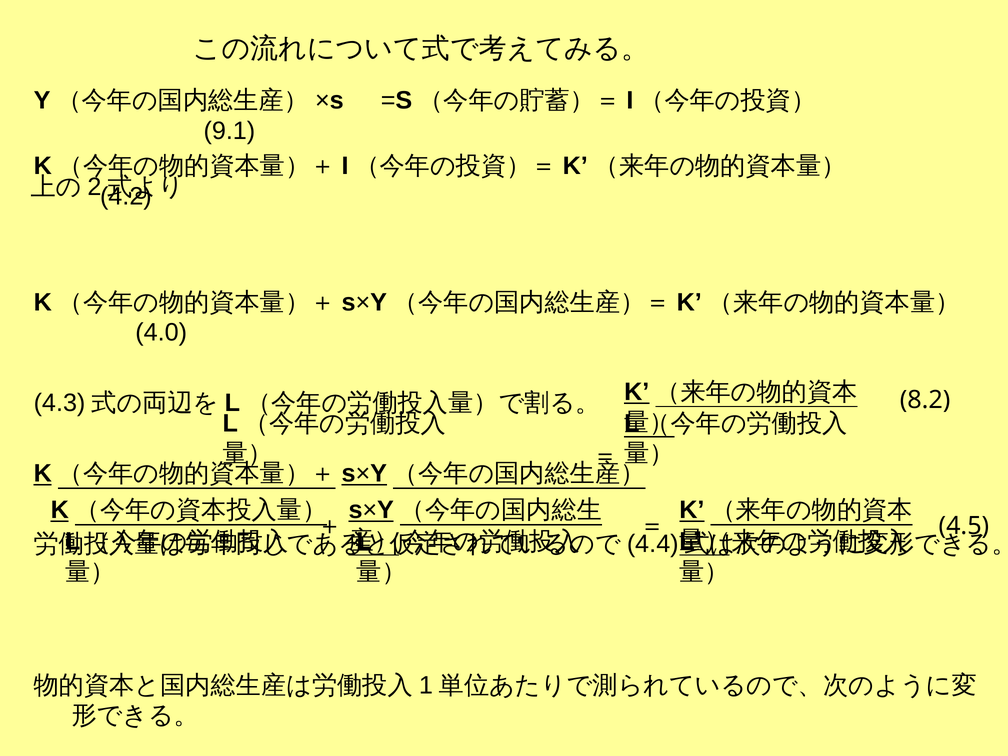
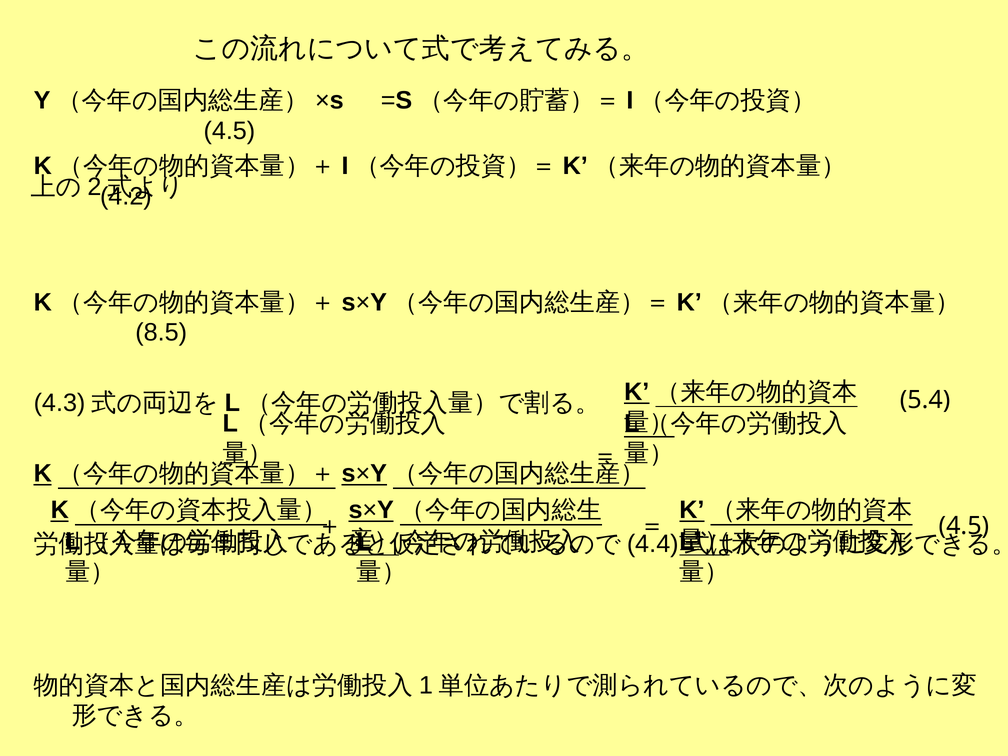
9.1 at (229, 131): 9.1 -> 4.5
4.0: 4.0 -> 8.5
8.2: 8.2 -> 5.4
